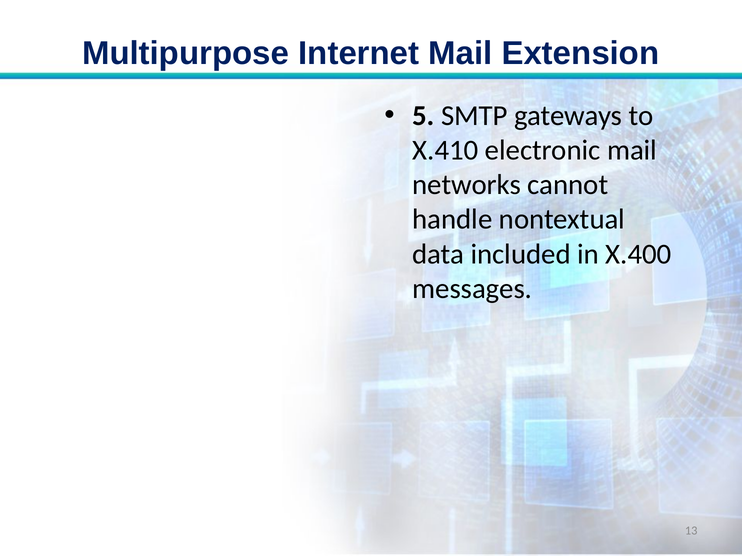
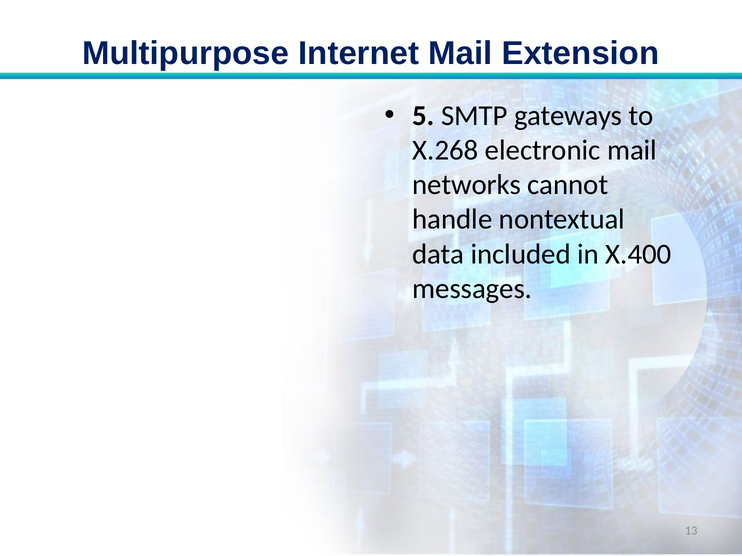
X.410: X.410 -> X.268
